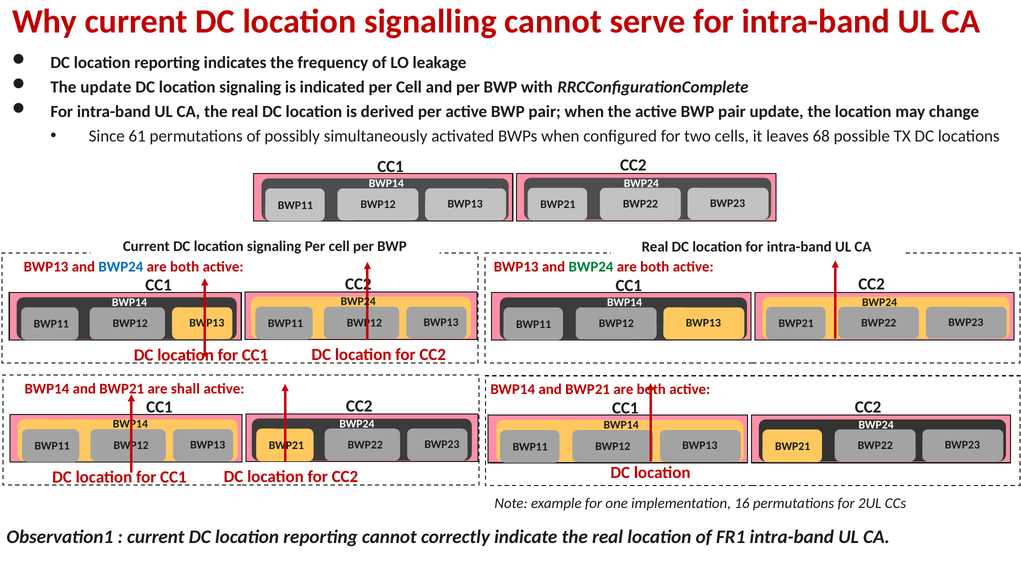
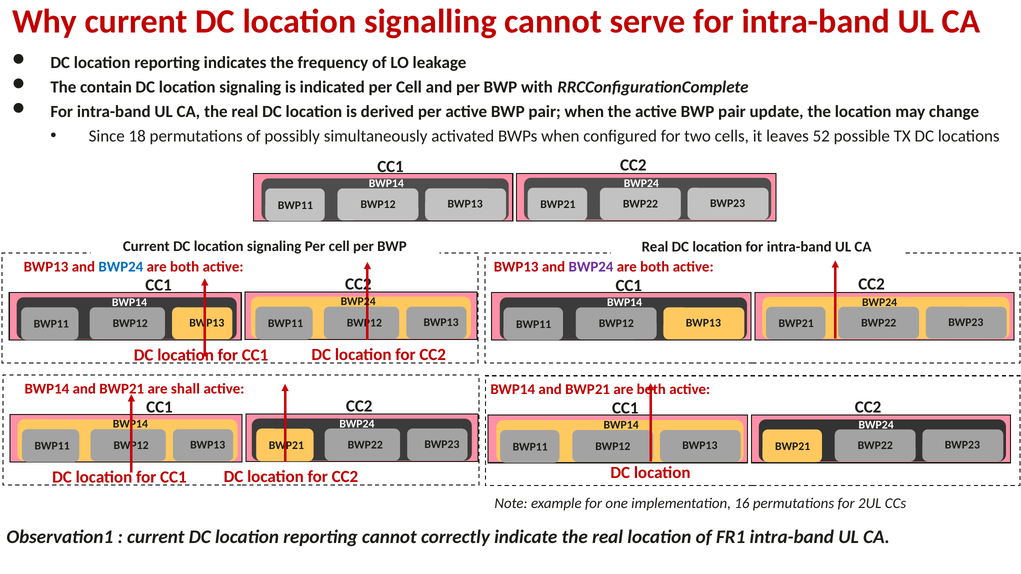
The update: update -> contain
61: 61 -> 18
68: 68 -> 52
BWP24 at (591, 267) colour: green -> purple
